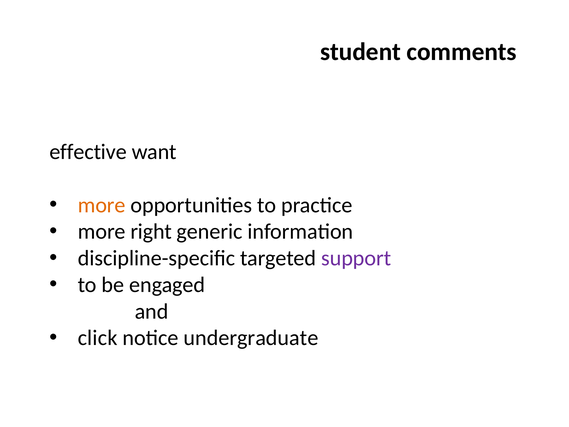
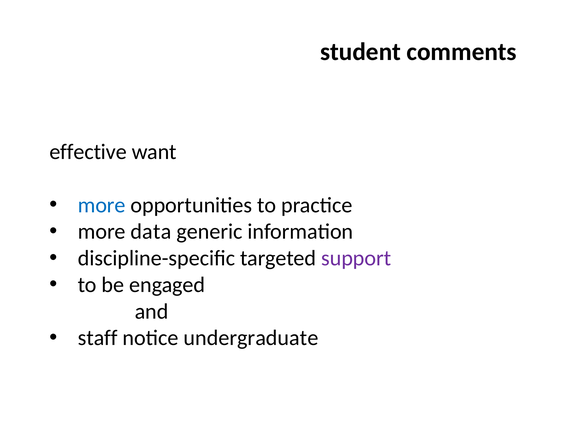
more at (102, 205) colour: orange -> blue
right: right -> data
click: click -> staff
